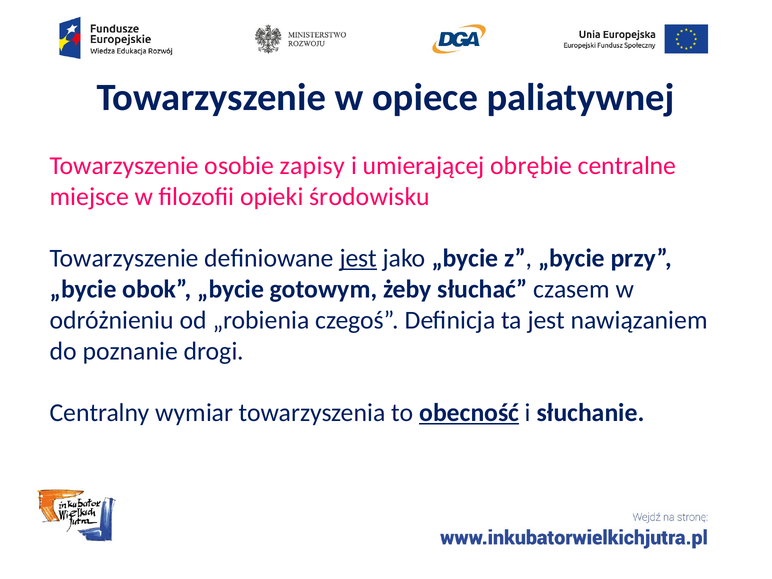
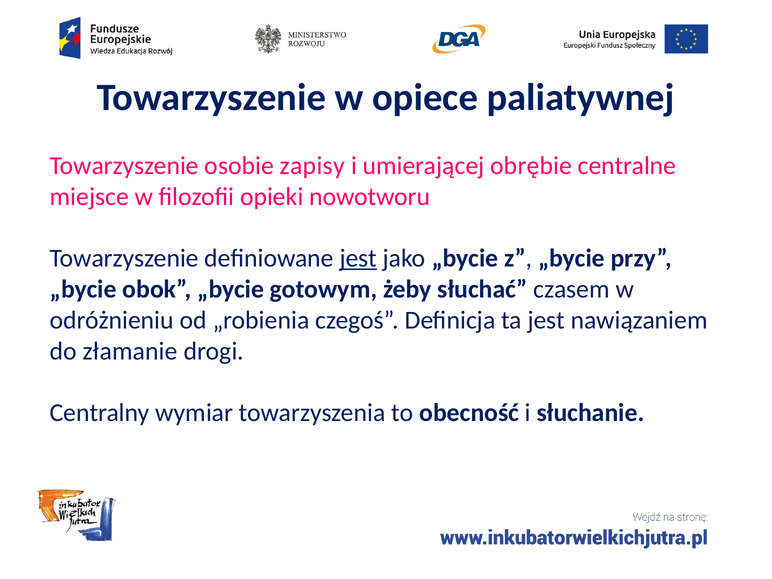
środowisku: środowisku -> nowotworu
poznanie: poznanie -> złamanie
obecność underline: present -> none
